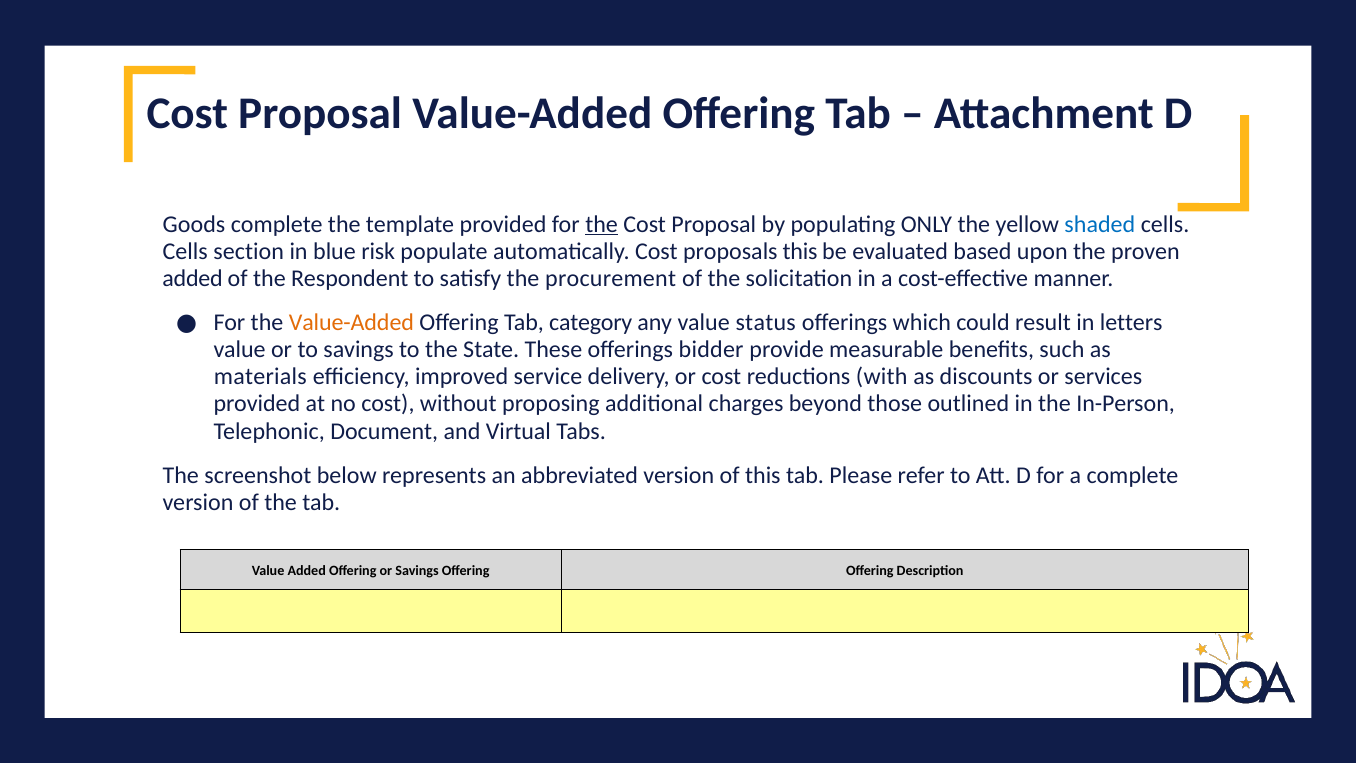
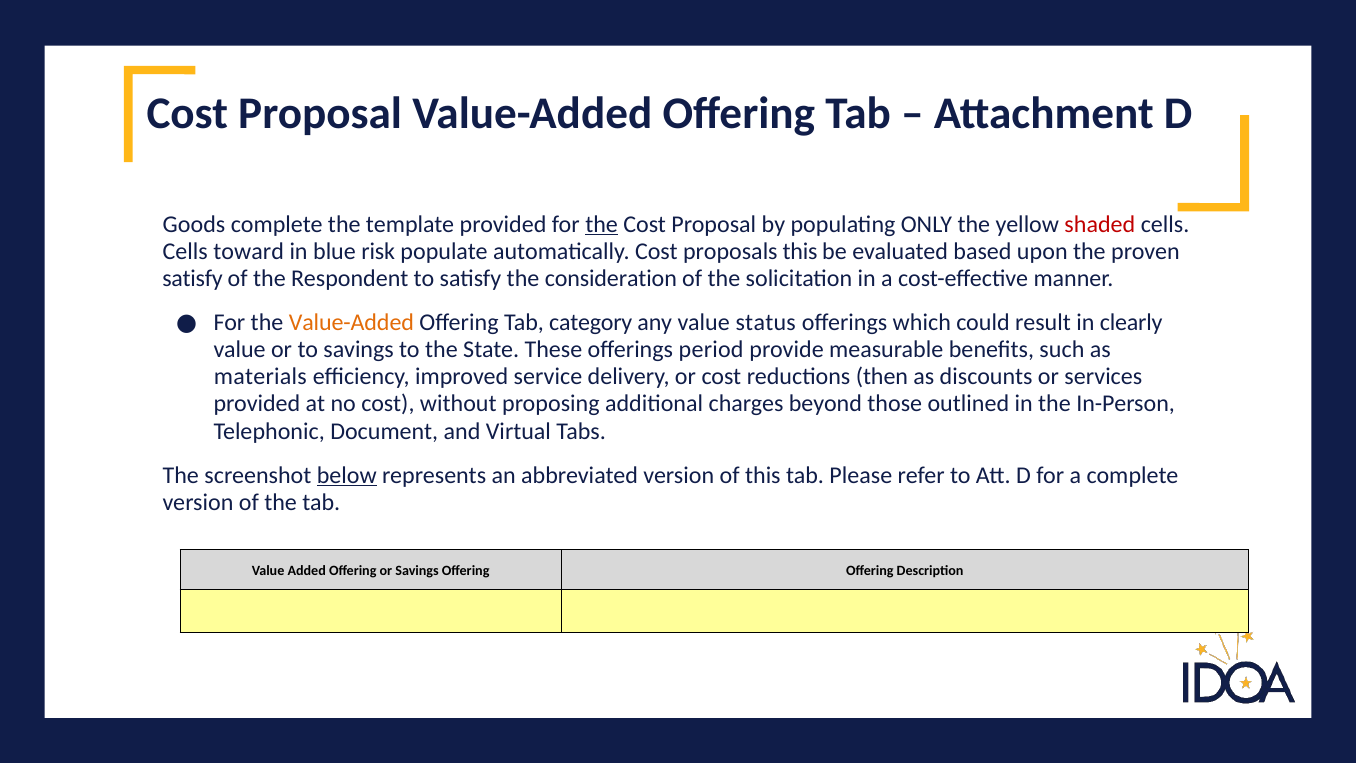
shaded colour: blue -> red
section: section -> toward
added at (193, 278): added -> satisfy
procurement: procurement -> consideration
letters: letters -> clearly
bidder: bidder -> period
with: with -> then
below underline: none -> present
